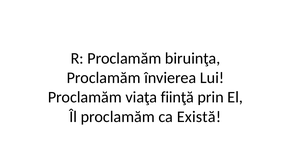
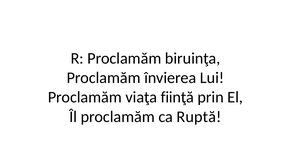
Există: Există -> Ruptă
